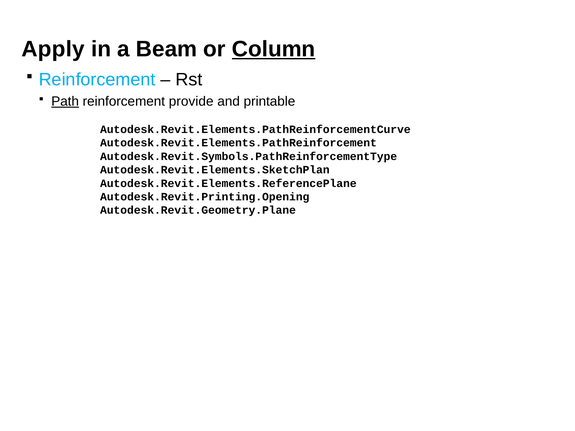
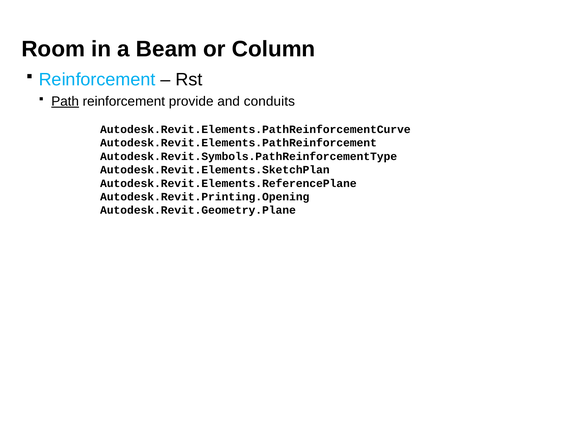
Apply: Apply -> Room
Column underline: present -> none
printable: printable -> conduits
